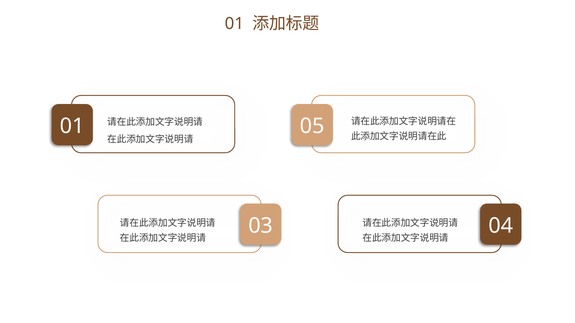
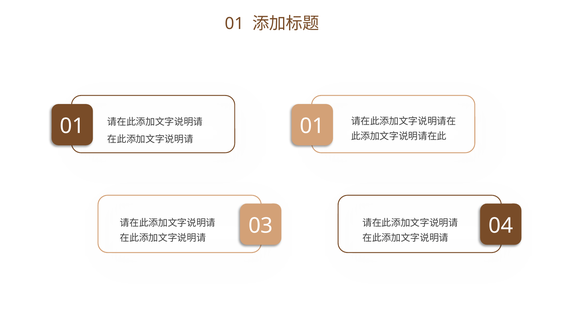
05 at (312, 126): 05 -> 01
